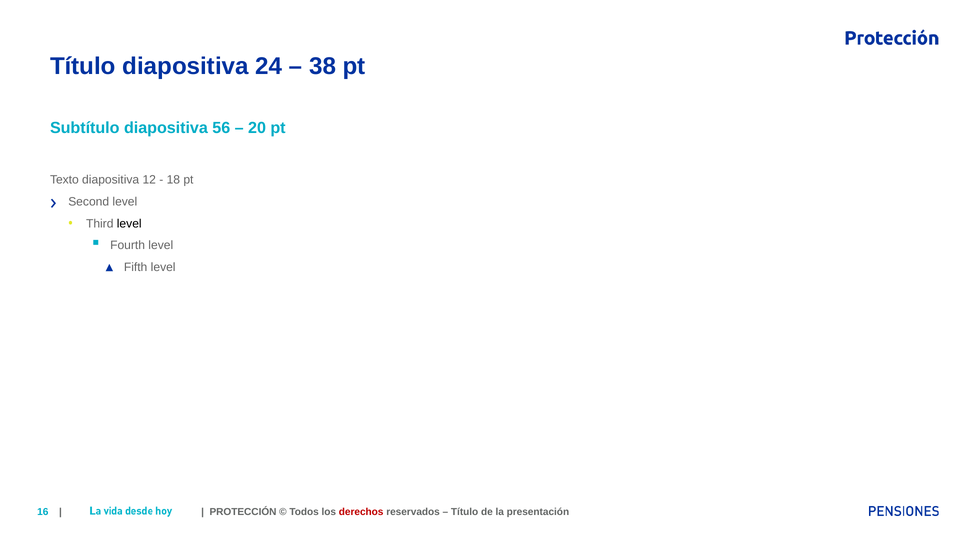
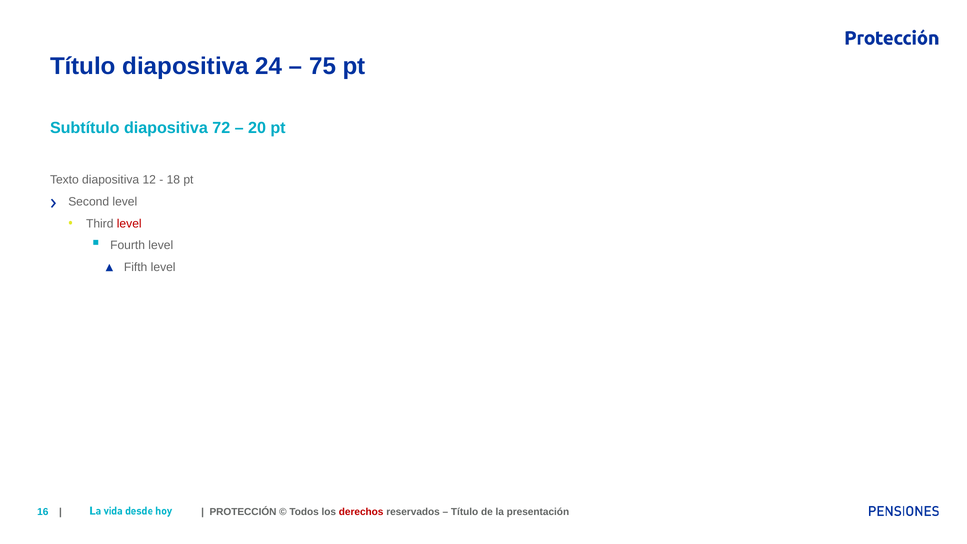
38: 38 -> 75
56: 56 -> 72
level at (129, 224) colour: black -> red
